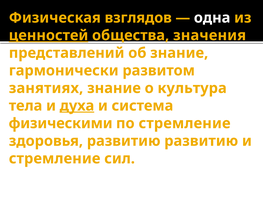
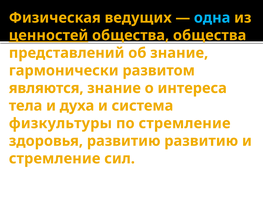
взглядов: взглядов -> ведущих
одна colour: white -> light blue
общества значения: значения -> общества
занятиях: занятиях -> являются
культура: культура -> интереса
духа underline: present -> none
физическими: физическими -> физкультуры
